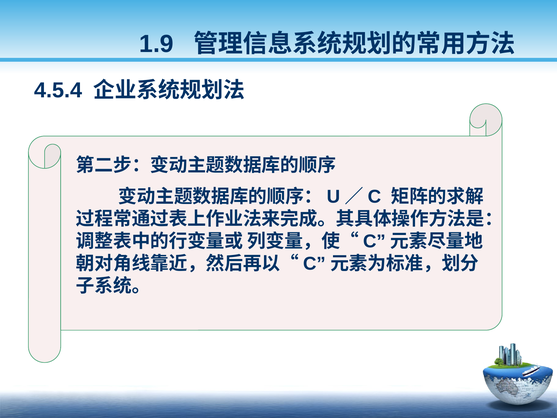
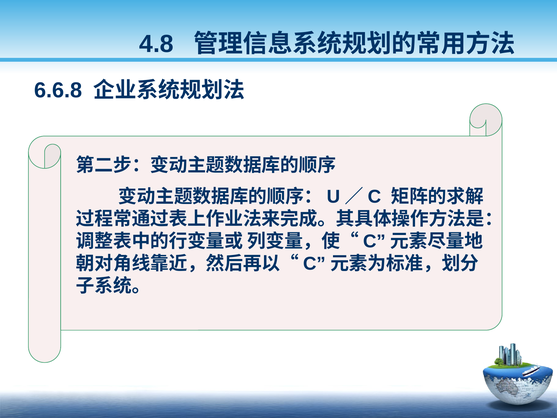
1.9: 1.9 -> 4.8
4.5.4: 4.5.4 -> 6.6.8
